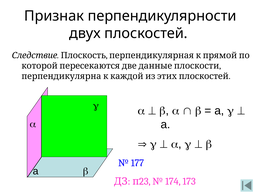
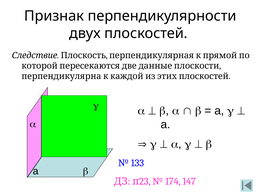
177: 177 -> 133
173: 173 -> 147
